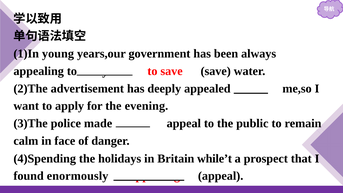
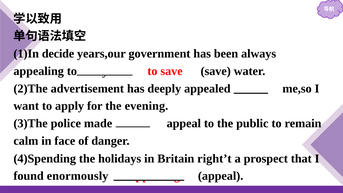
young: young -> decide
while’t: while’t -> right’t
